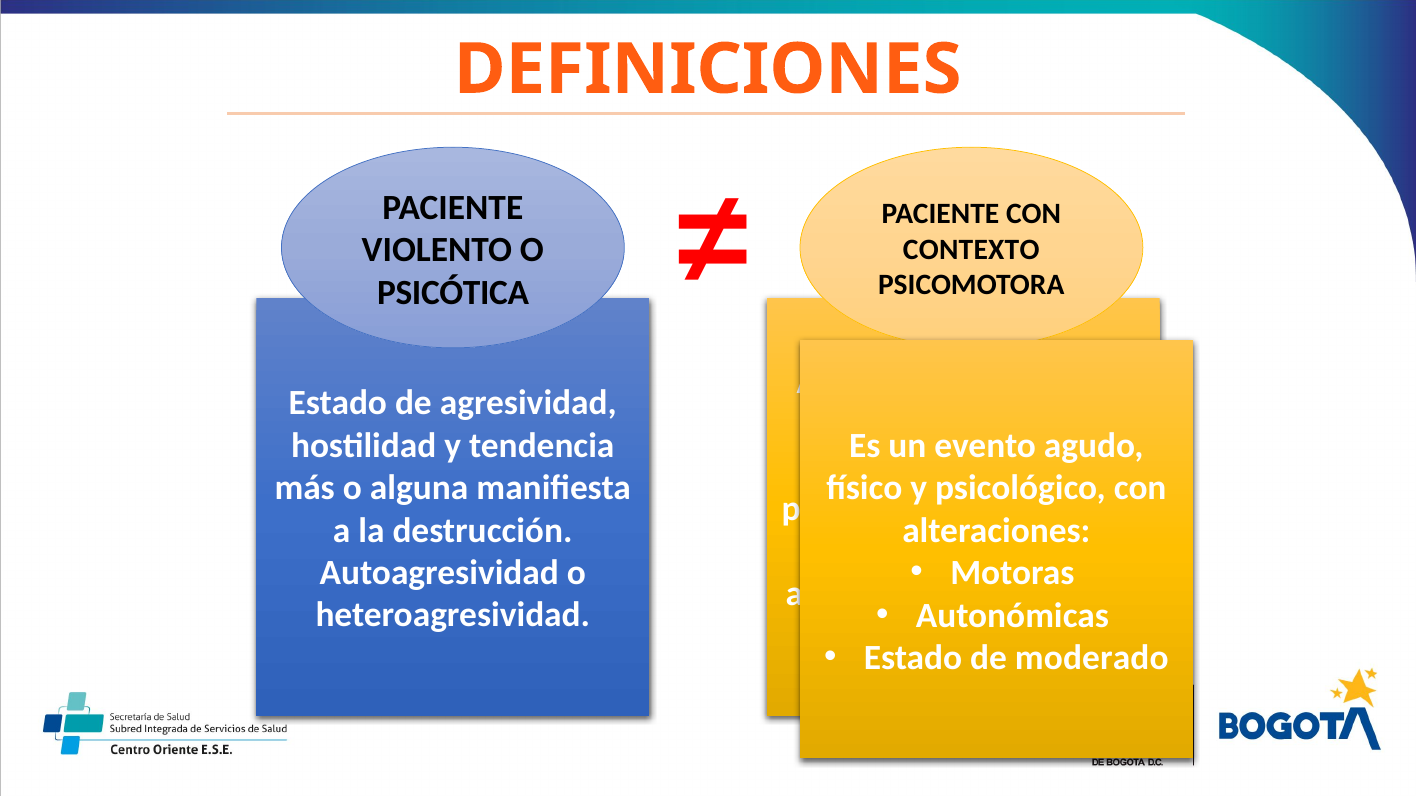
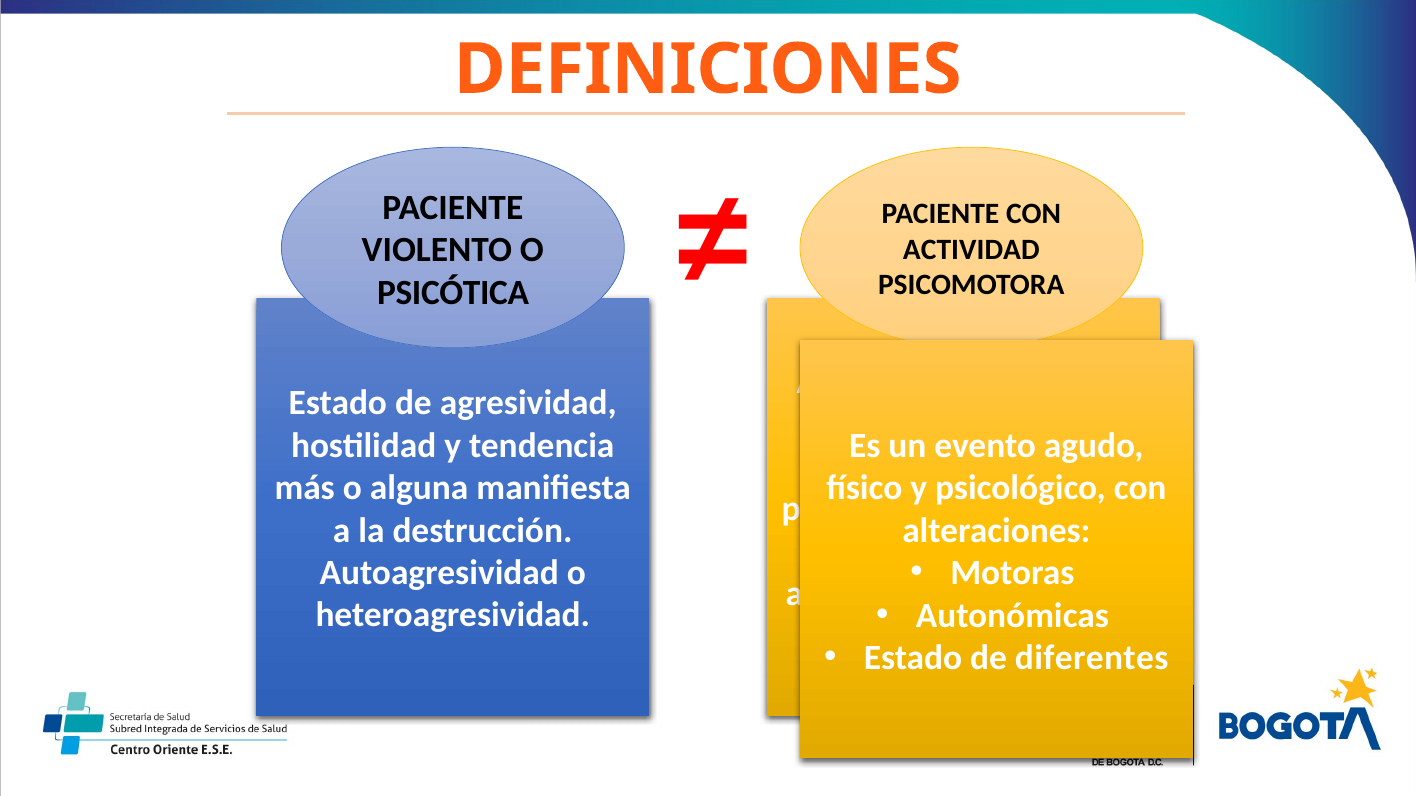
CONTEXTO at (971, 250): CONTEXTO -> ACTIVIDAD
moderado: moderado -> diferentes
